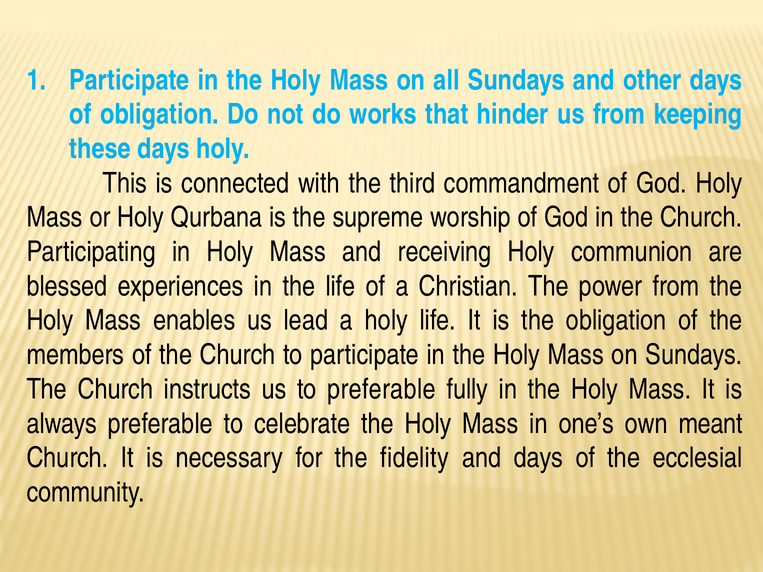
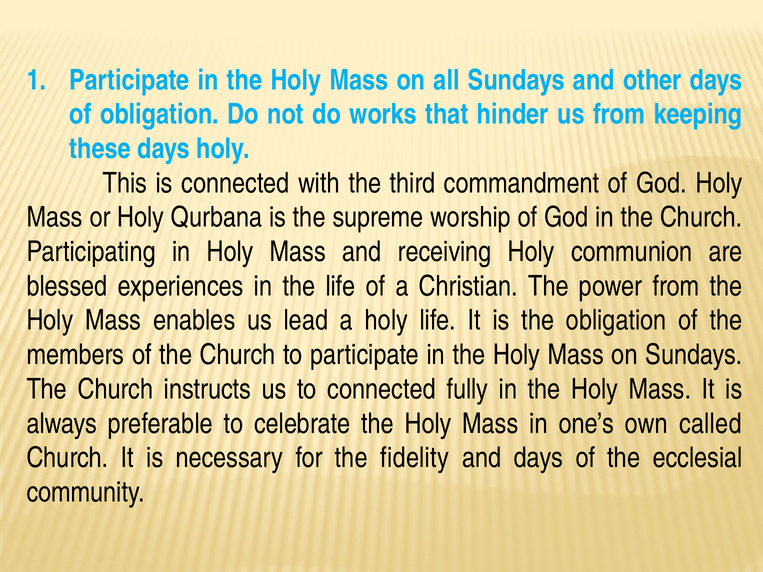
to preferable: preferable -> connected
meant: meant -> called
